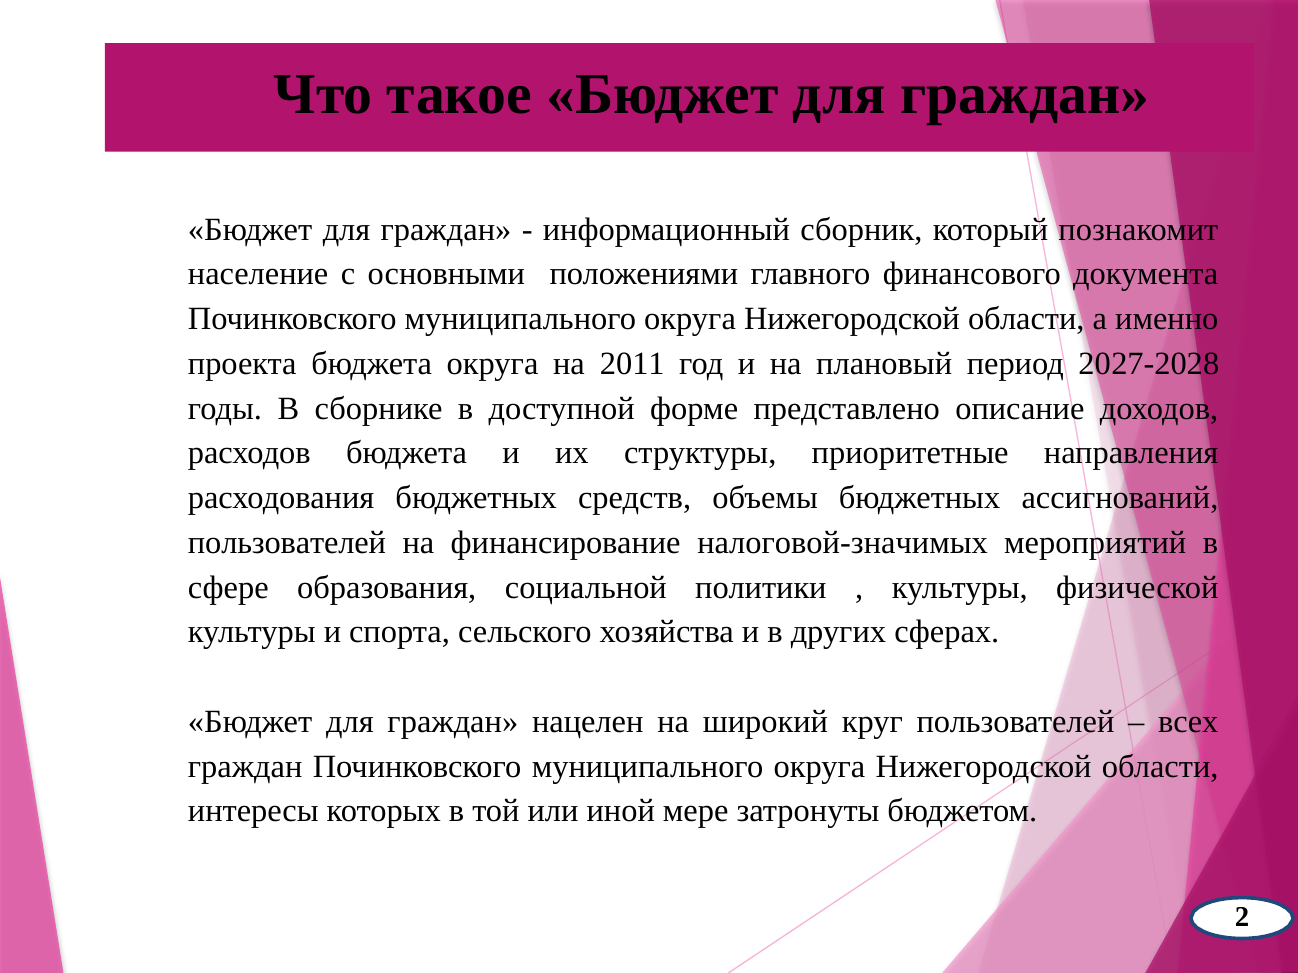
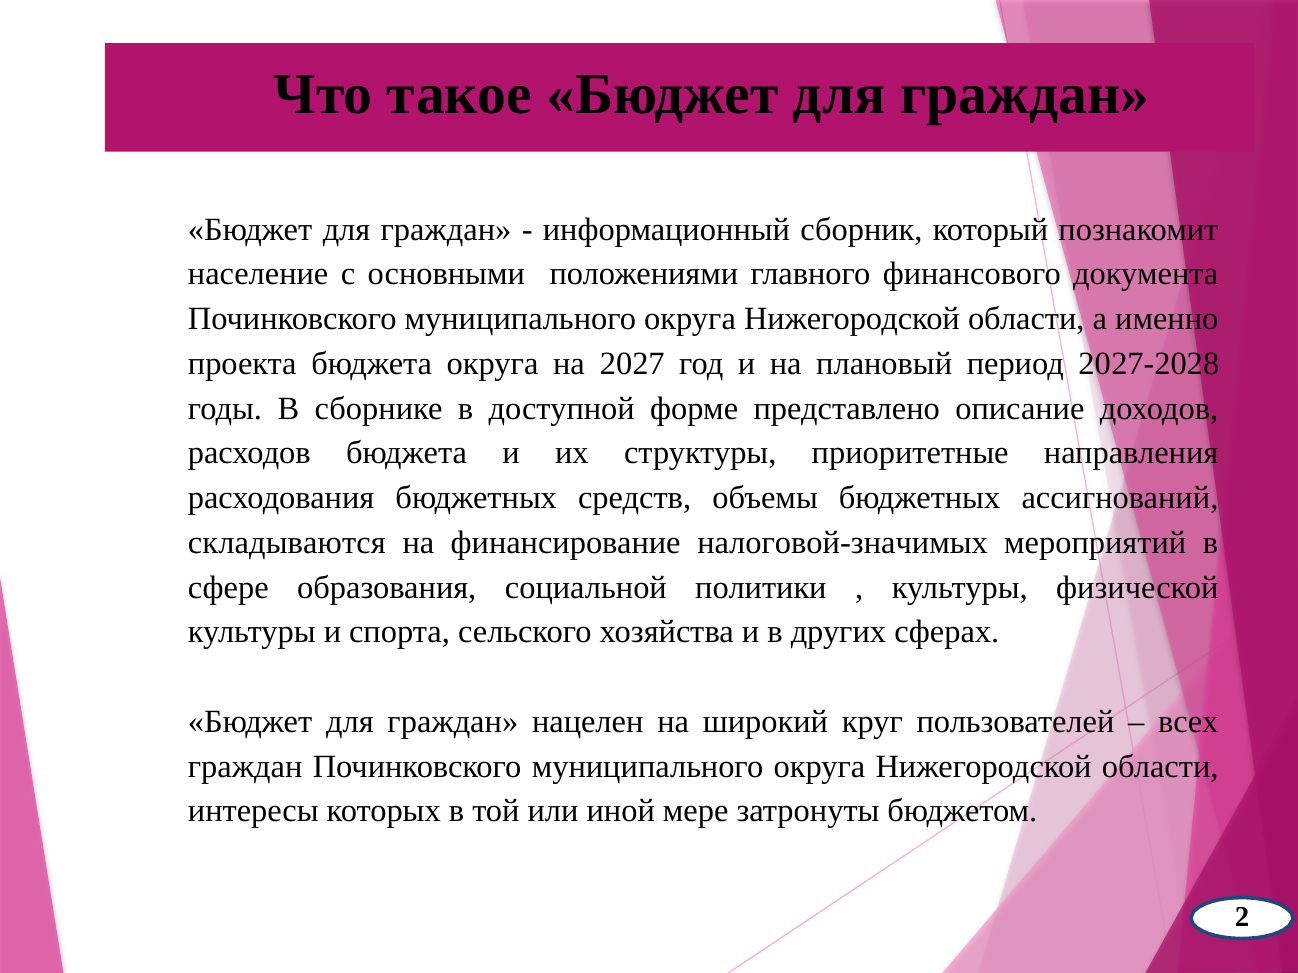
2011: 2011 -> 2027
пользователей at (287, 543): пользователей -> складываются
